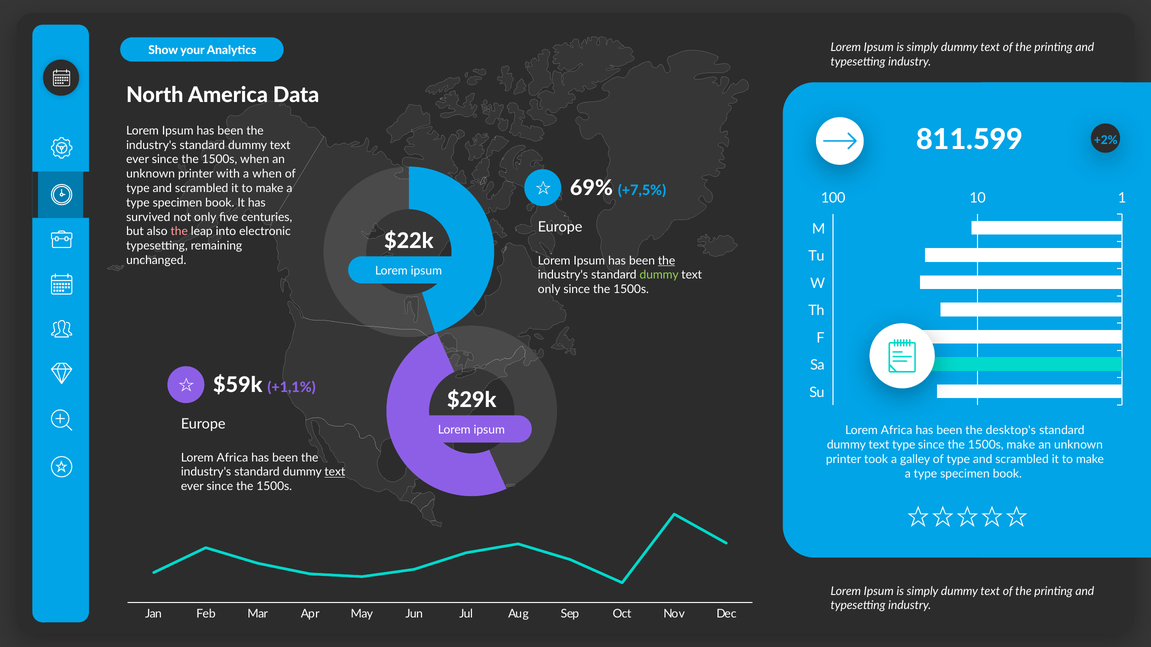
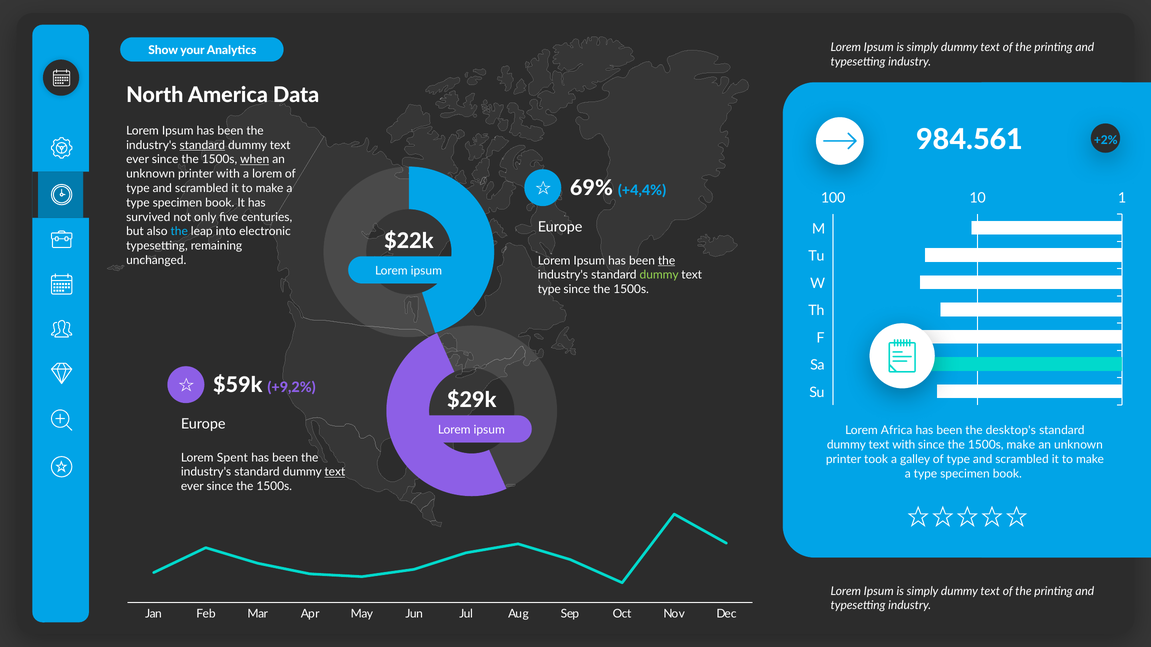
811.599: 811.599 -> 984.561
standard at (202, 145) underline: none -> present
when at (255, 160) underline: none -> present
a when: when -> lorem
+7,5%: +7,5% -> +4,4%
the at (179, 232) colour: pink -> light blue
only at (549, 290): only -> type
+1,1%: +1,1% -> +9,2%
text type: type -> with
Africa at (232, 458): Africa -> Spent
